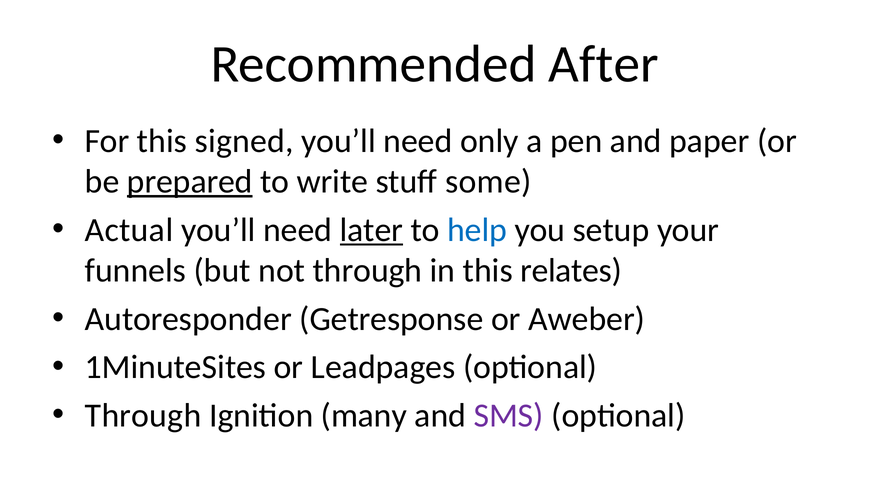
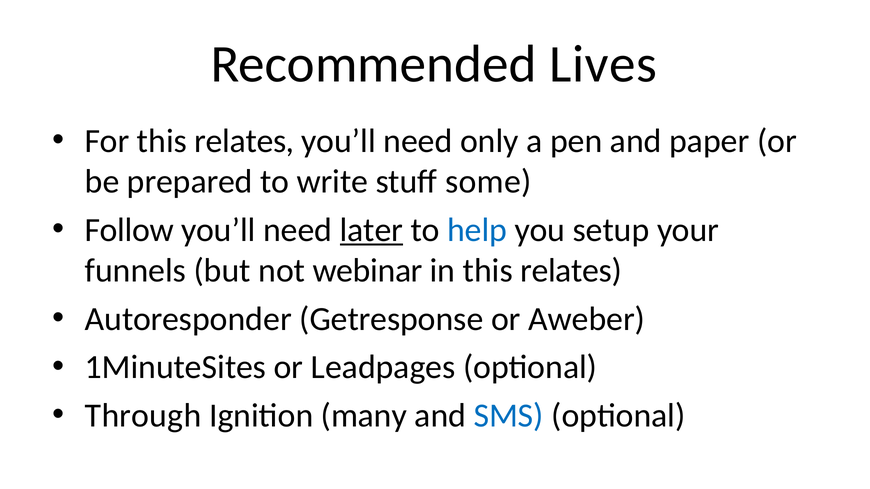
After: After -> Lives
For this signed: signed -> relates
prepared underline: present -> none
Actual: Actual -> Follow
not through: through -> webinar
SMS colour: purple -> blue
